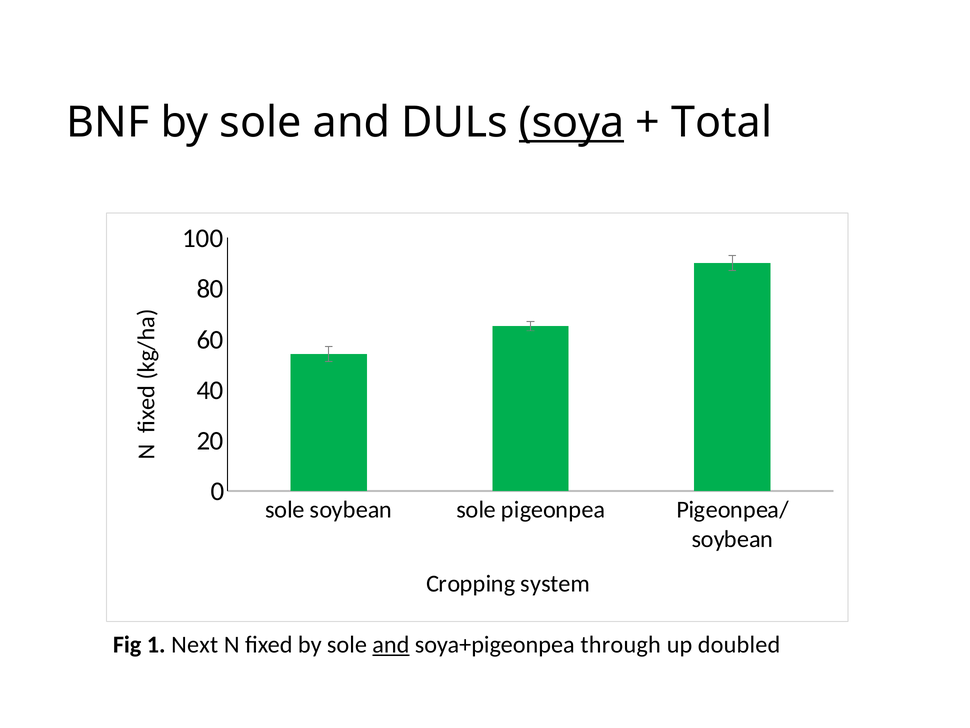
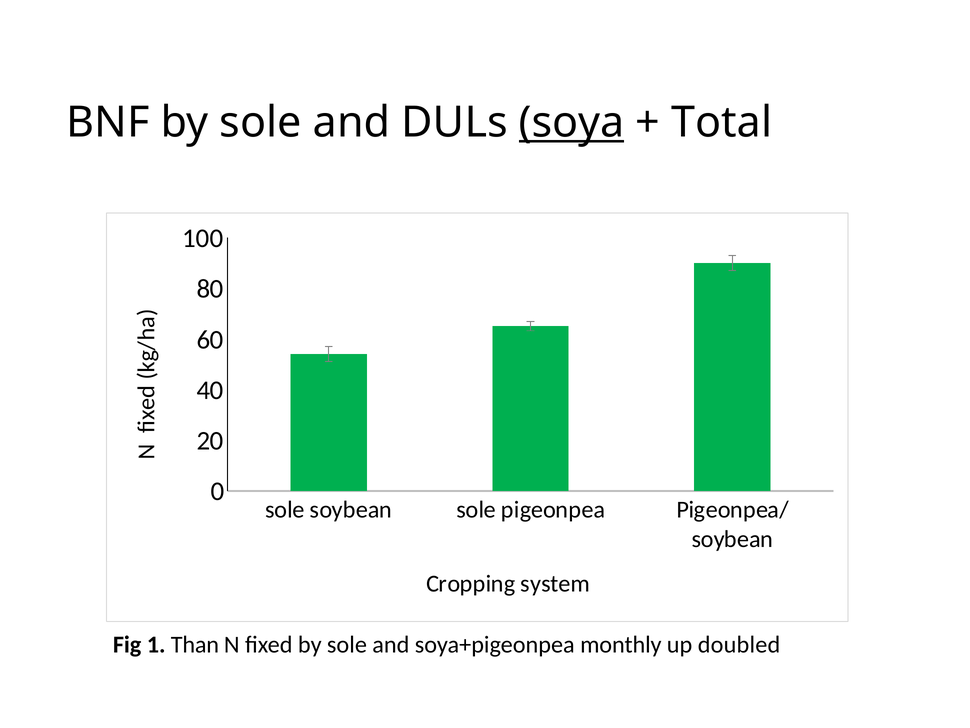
Next: Next -> Than
and at (391, 644) underline: present -> none
through: through -> monthly
